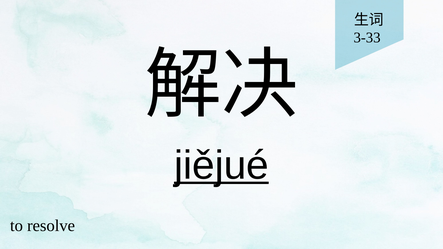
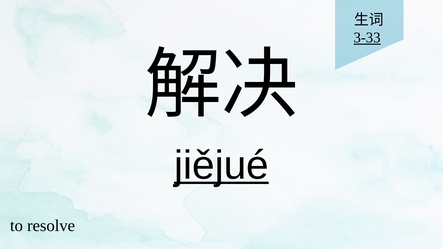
3-33 underline: none -> present
